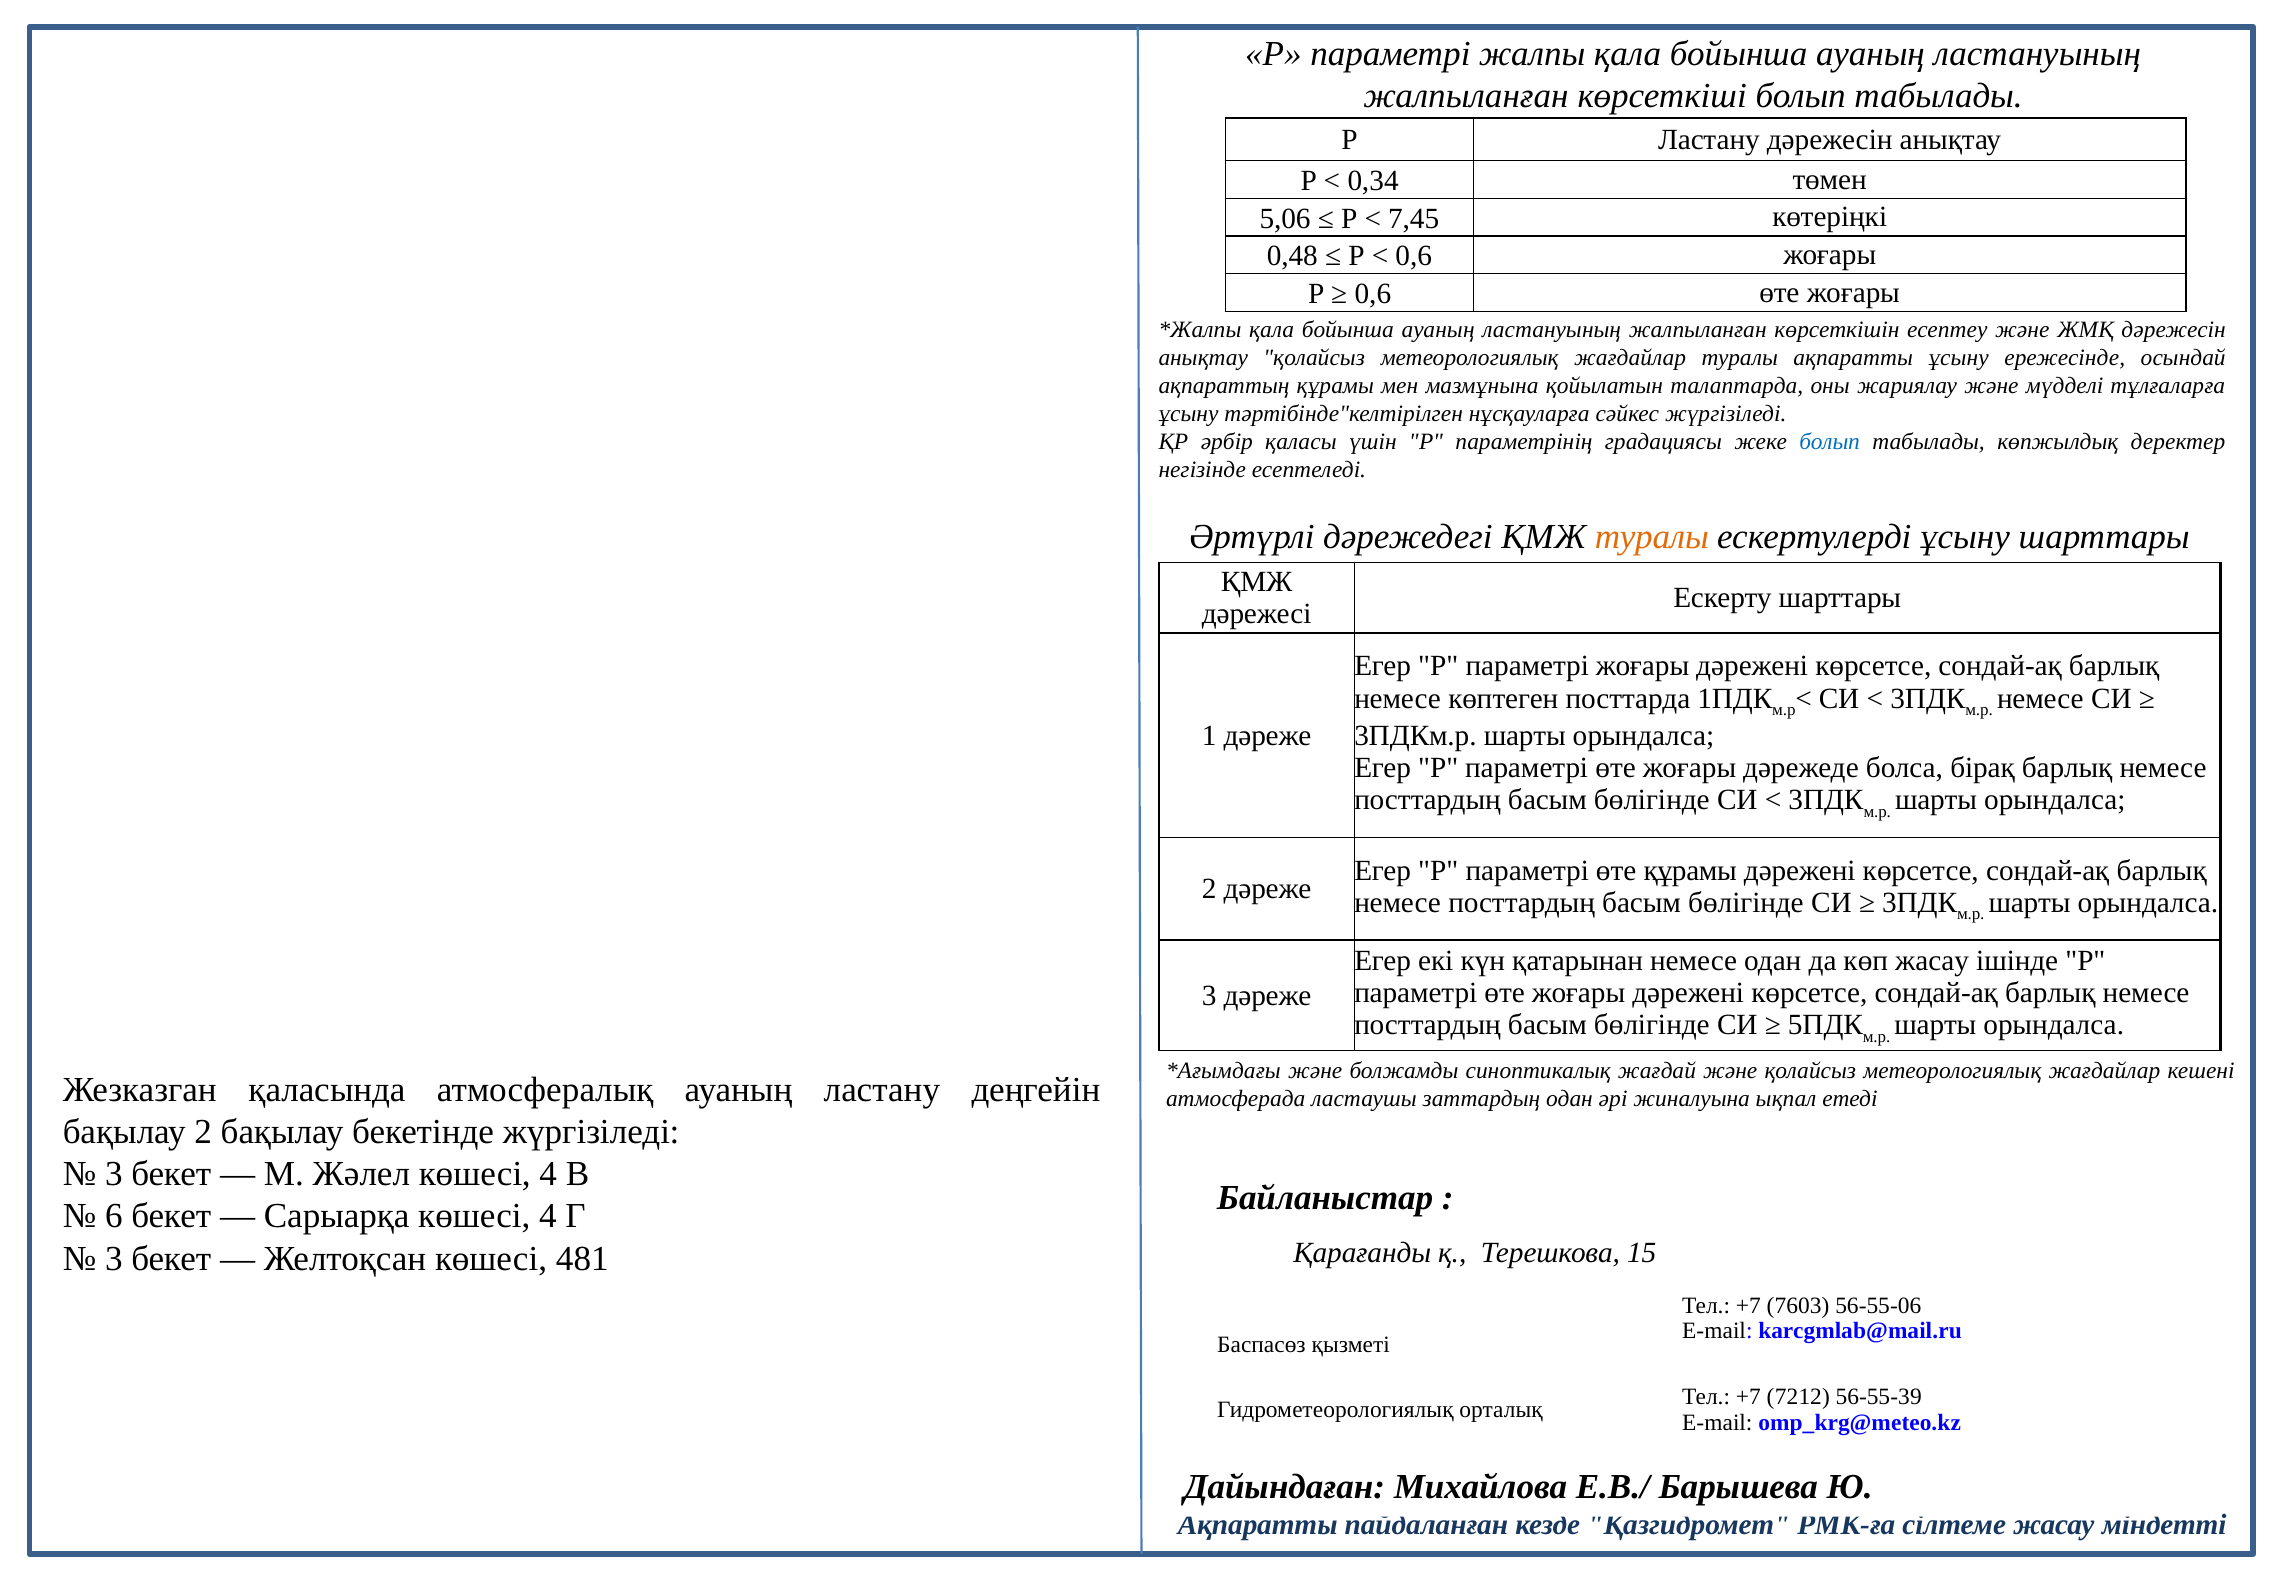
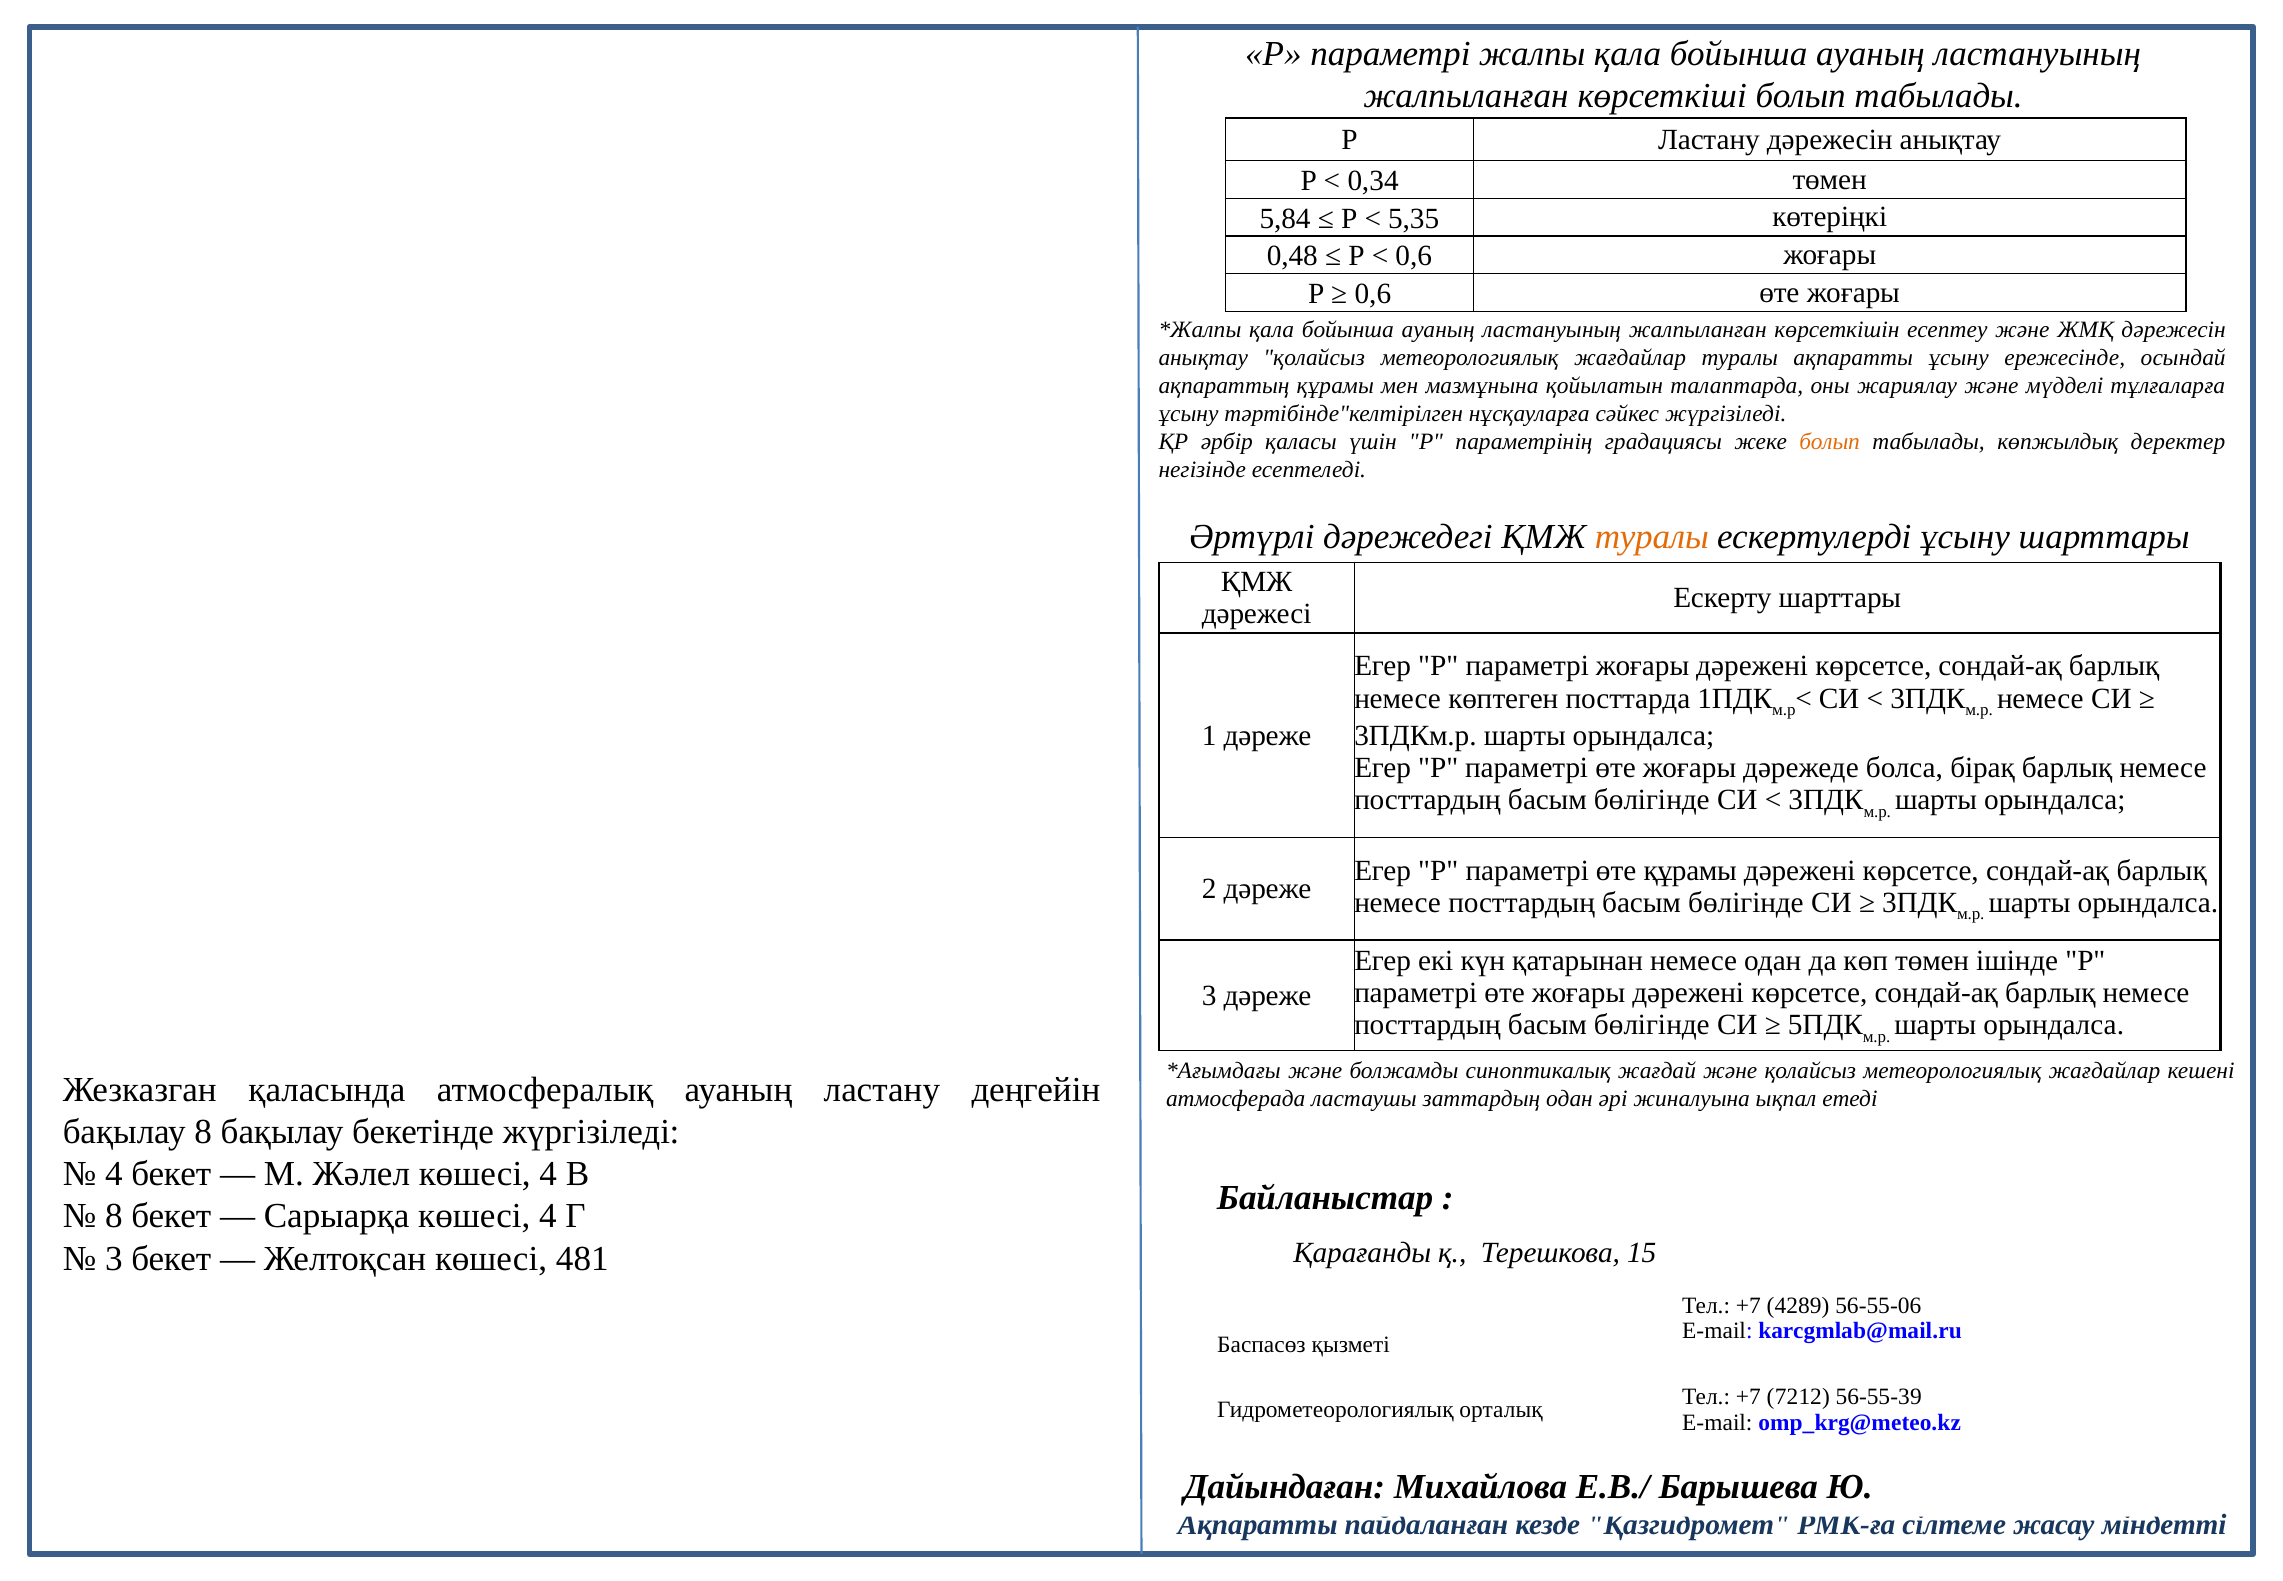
5,06: 5,06 -> 5,84
7,45: 7,45 -> 5,35
болып at (1830, 442) colour: blue -> orange
көп жасау: жасау -> төмен
бақылау 2: 2 -> 8
3 at (114, 1174): 3 -> 4
6 at (114, 1216): 6 -> 8
7603: 7603 -> 4289
